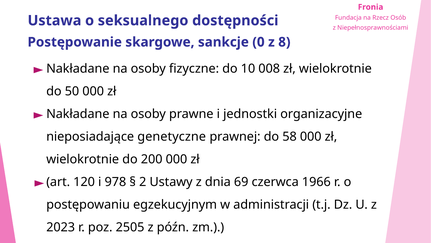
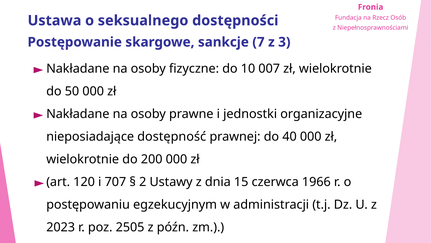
0: 0 -> 7
8: 8 -> 3
008: 008 -> 007
genetyczne: genetyczne -> dostępność
58: 58 -> 40
978: 978 -> 707
69: 69 -> 15
